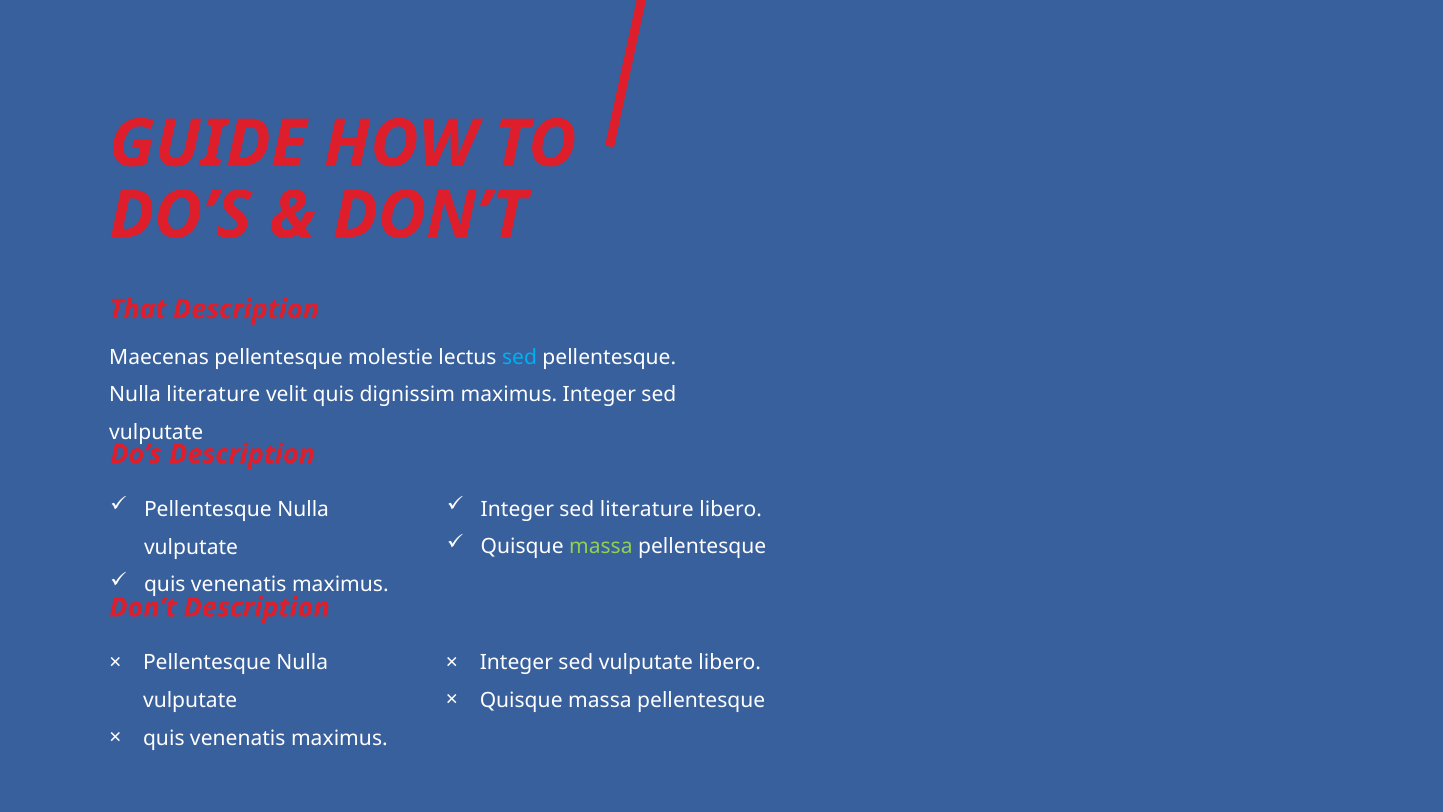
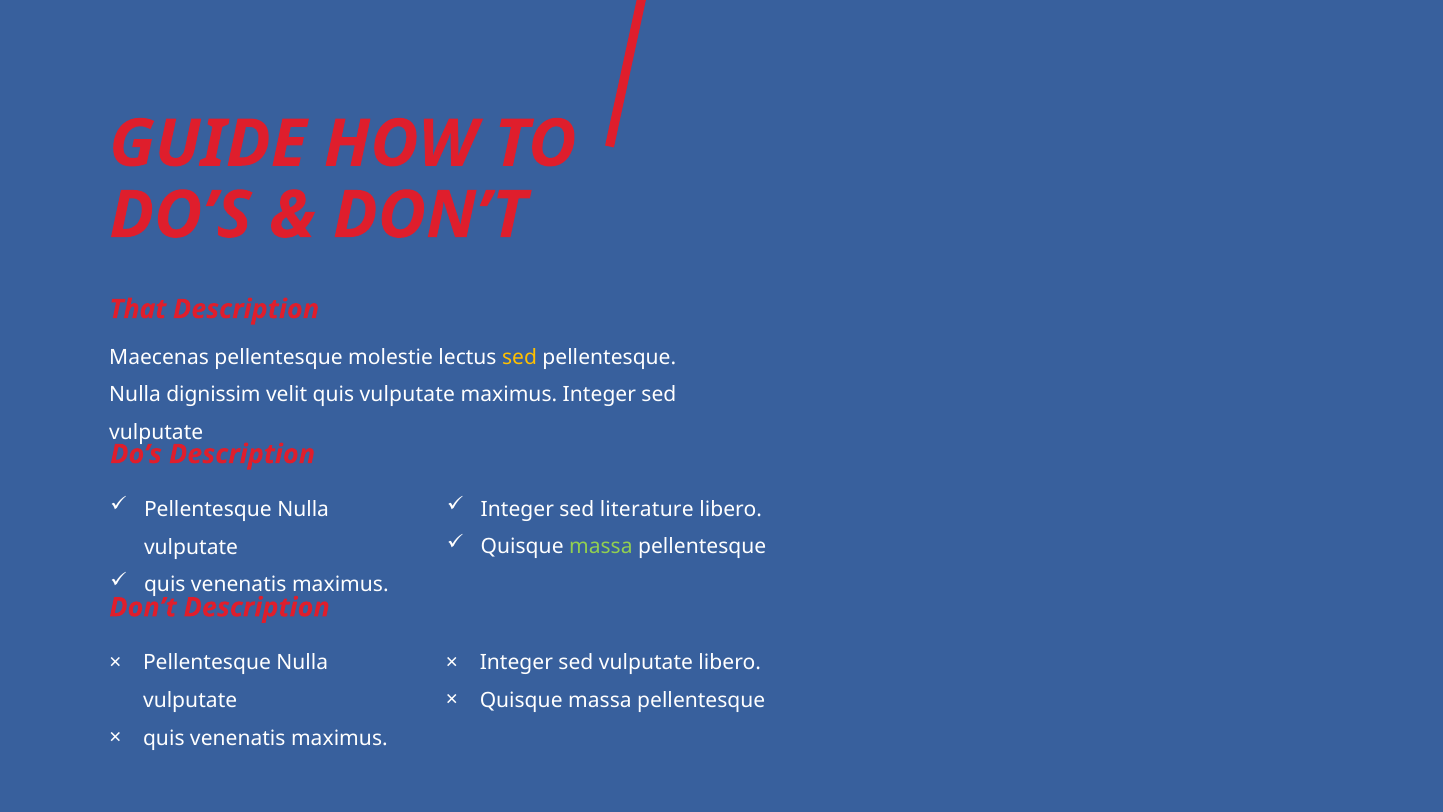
sed at (520, 357) colour: light blue -> yellow
Nulla literature: literature -> dignissim
quis dignissim: dignissim -> vulputate
